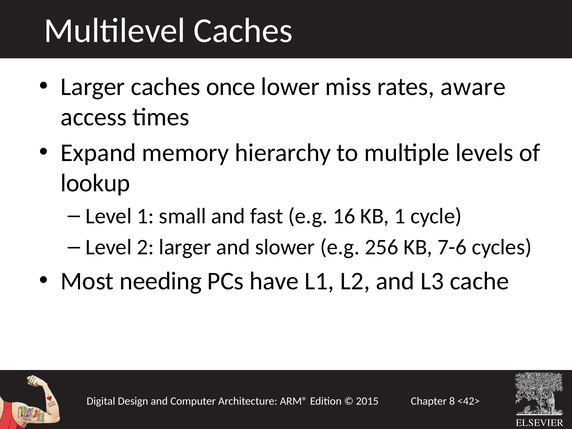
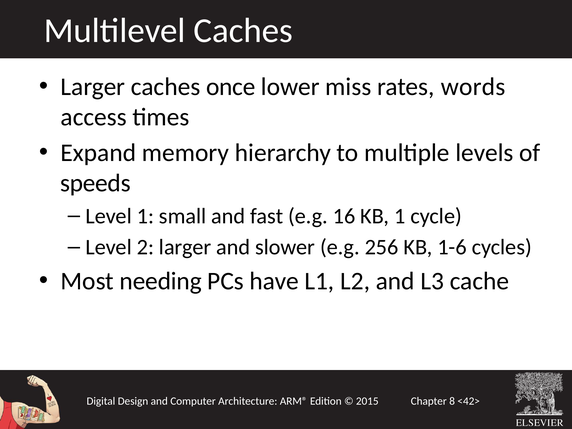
aware: aware -> words
lookup: lookup -> speeds
7-6: 7-6 -> 1-6
